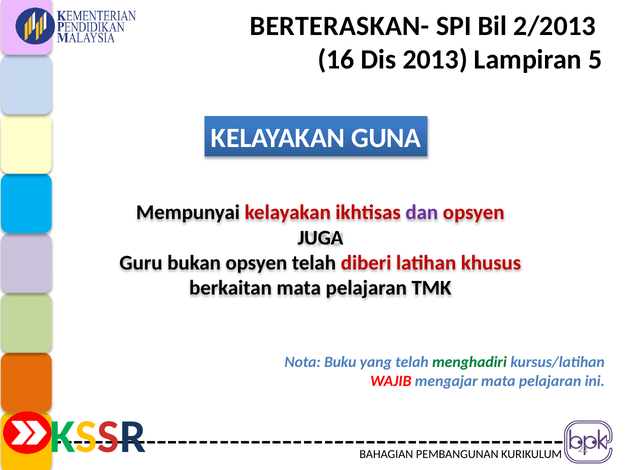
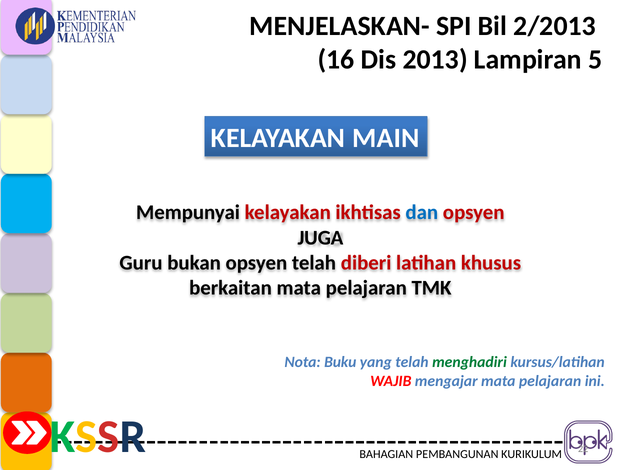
BERTERASKAN-: BERTERASKAN- -> MENJELASKAN-
GUNA: GUNA -> MAIN
dan colour: purple -> blue
